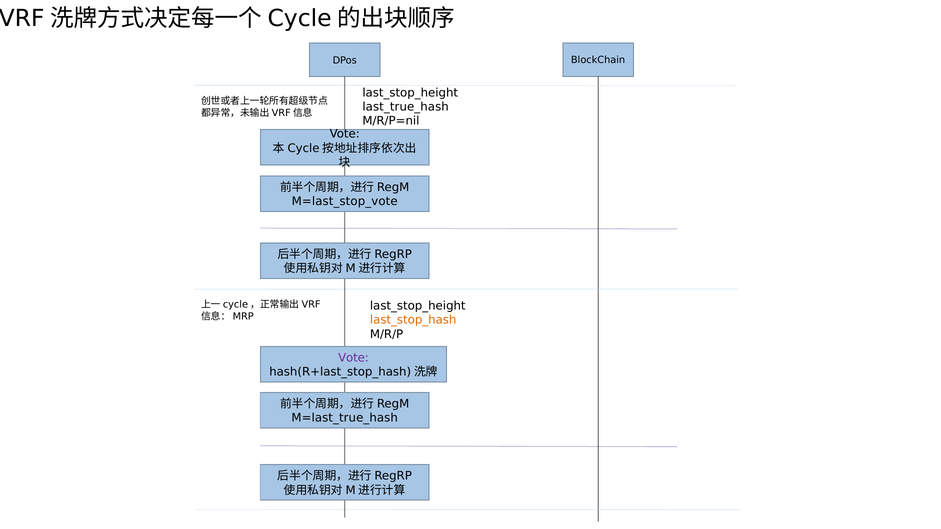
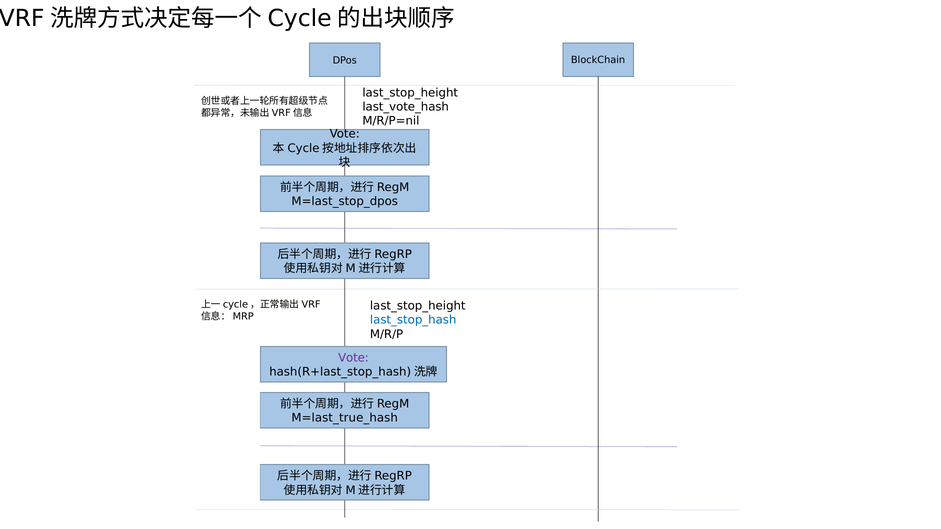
last_true_hash: last_true_hash -> last_vote_hash
M=last_stop_vote: M=last_stop_vote -> M=last_stop_dpos
last_stop_hash colour: orange -> blue
